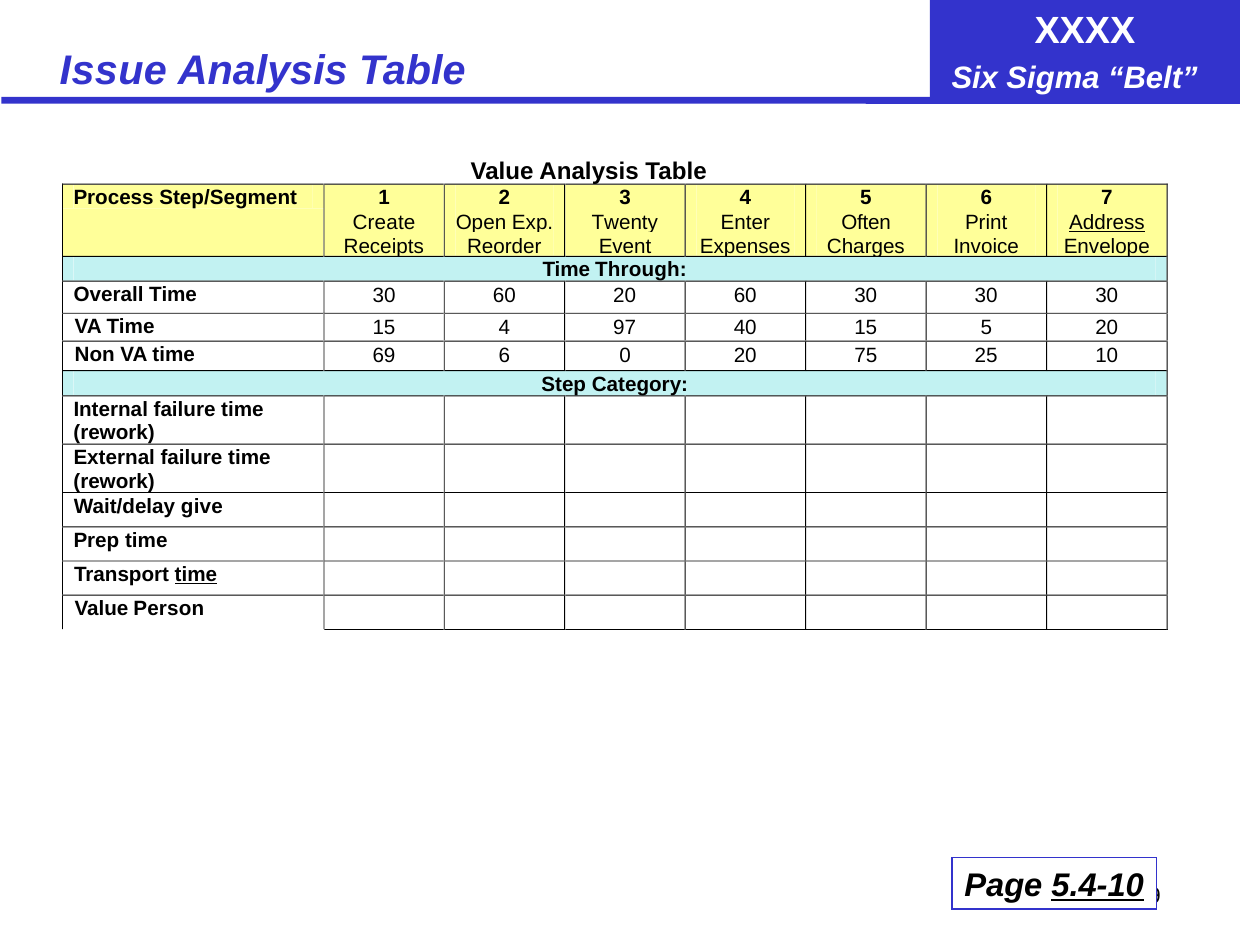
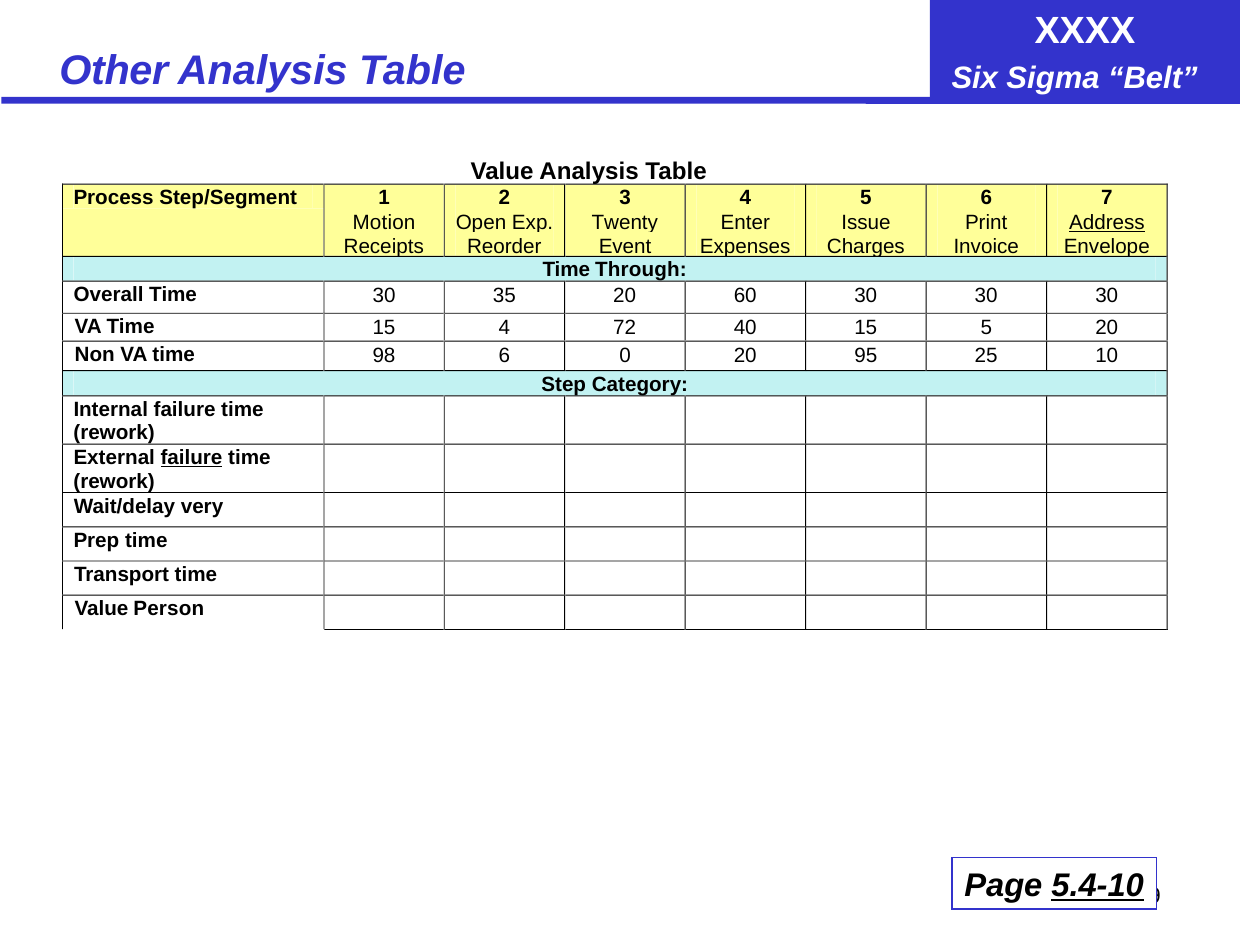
Issue: Issue -> Other
Create: Create -> Motion
Often: Often -> Issue
30 60: 60 -> 35
97: 97 -> 72
69: 69 -> 98
75: 75 -> 95
failure at (192, 458) underline: none -> present
give: give -> very
time at (196, 575) underline: present -> none
